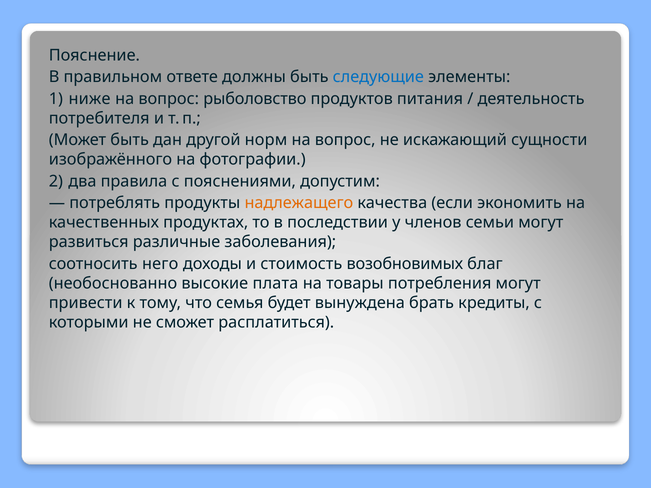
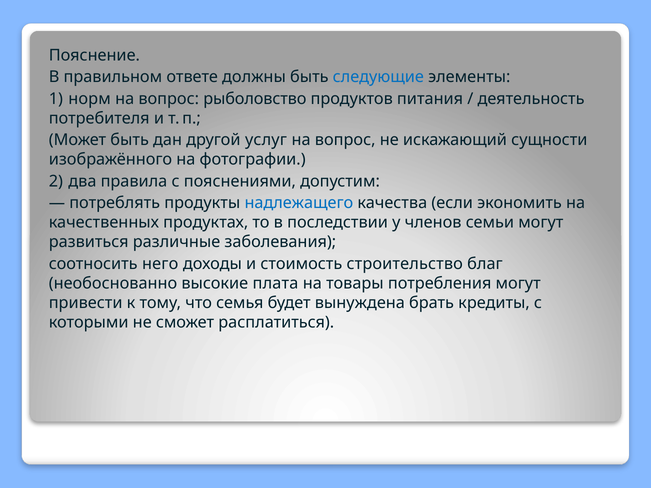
ниже: ниже -> норм
норм: норм -> услуг
надлежащего colour: orange -> blue
возобновимых: возобновимых -> строительство
